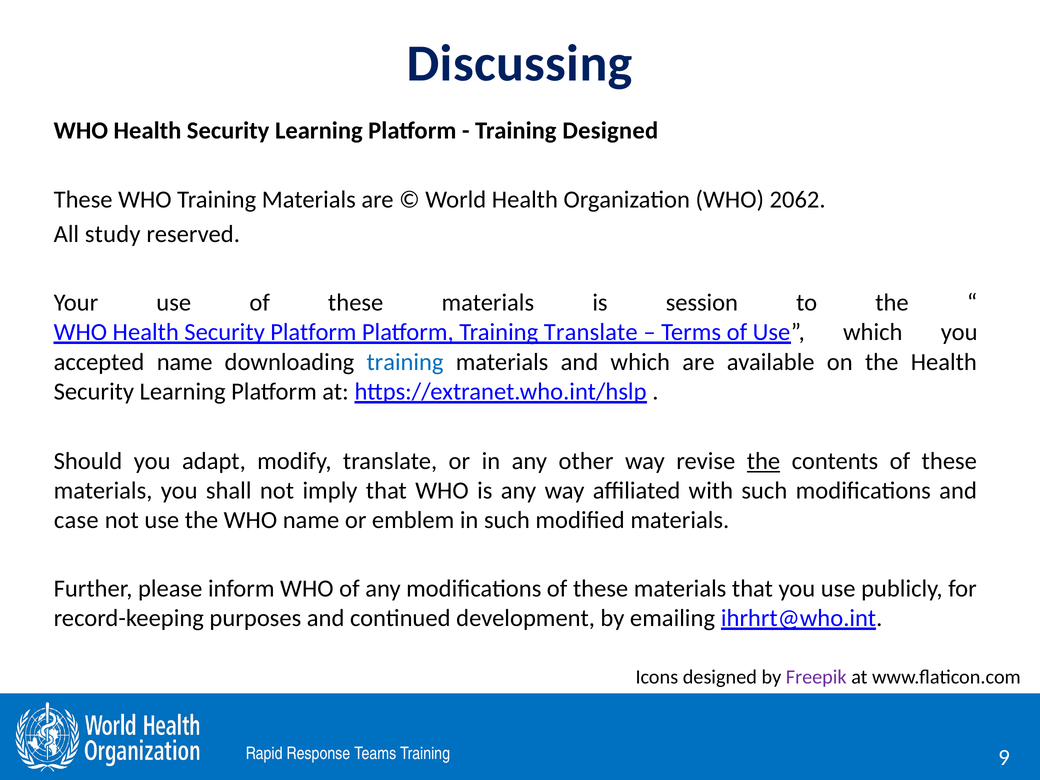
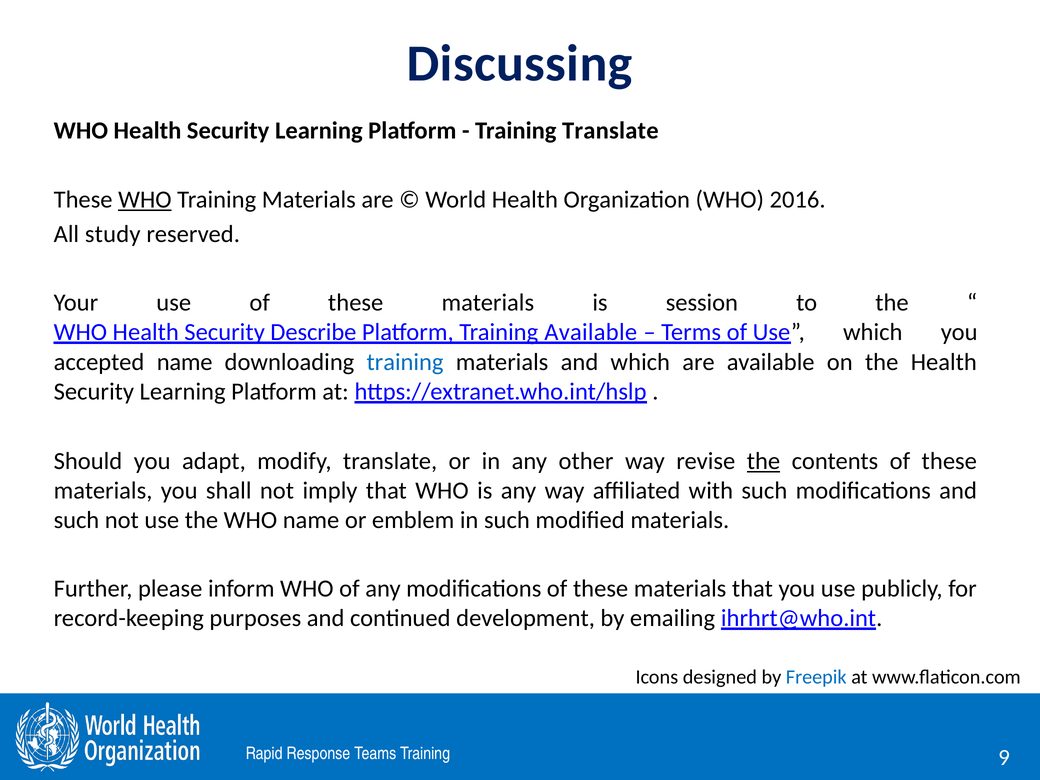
Training Designed: Designed -> Translate
WHO at (145, 200) underline: none -> present
2062: 2062 -> 2016
Security Platform: Platform -> Describe
Training Translate: Translate -> Available
case at (76, 520): case -> such
Freepik colour: purple -> blue
